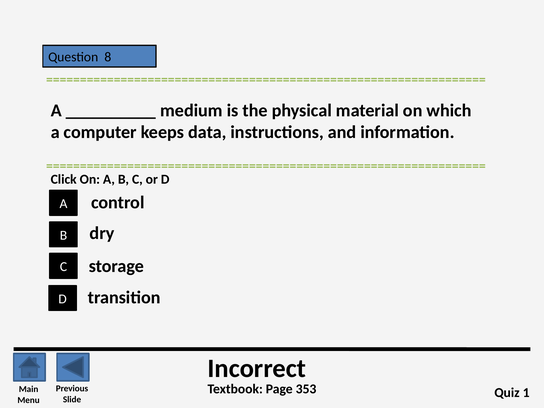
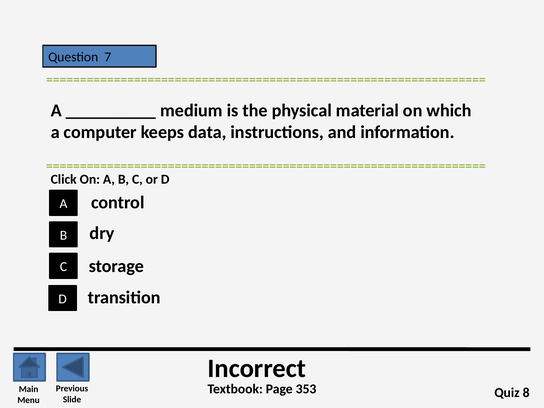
8: 8 -> 7
1: 1 -> 8
